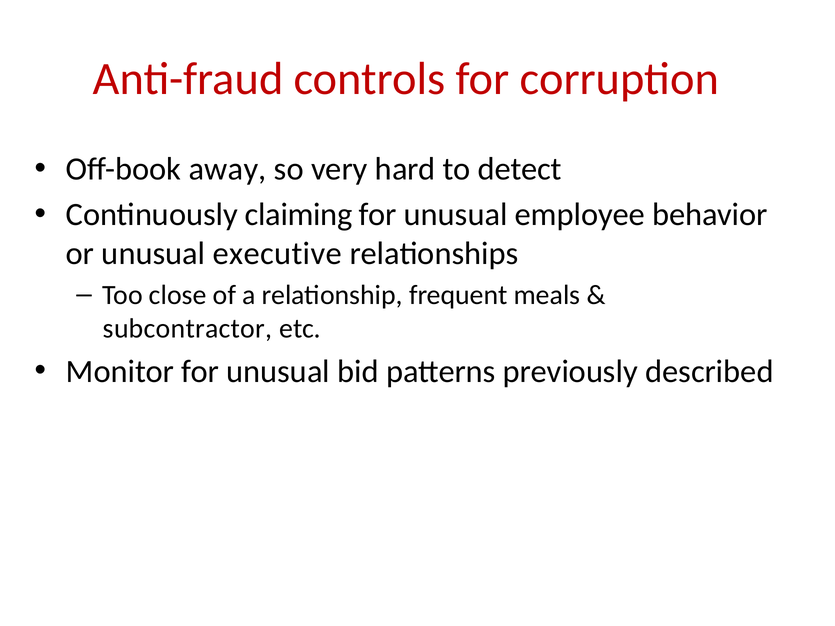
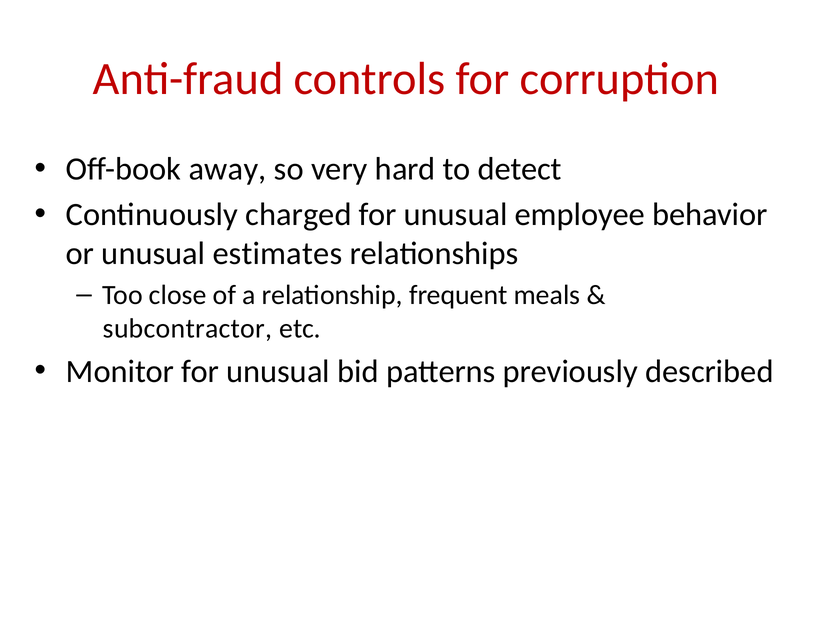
claiming: claiming -> charged
executive: executive -> estimates
